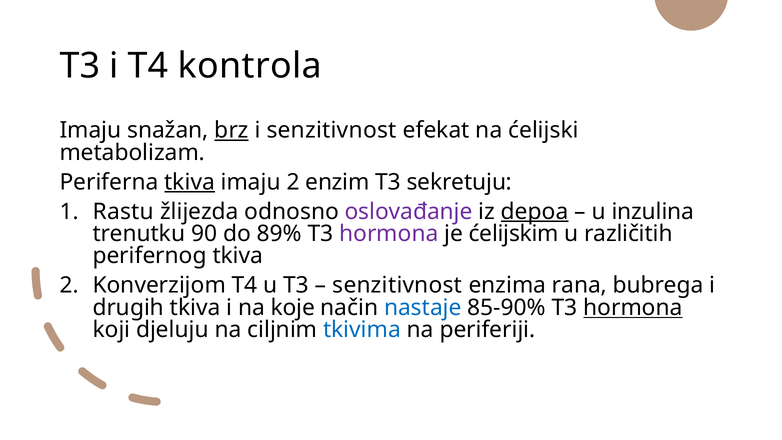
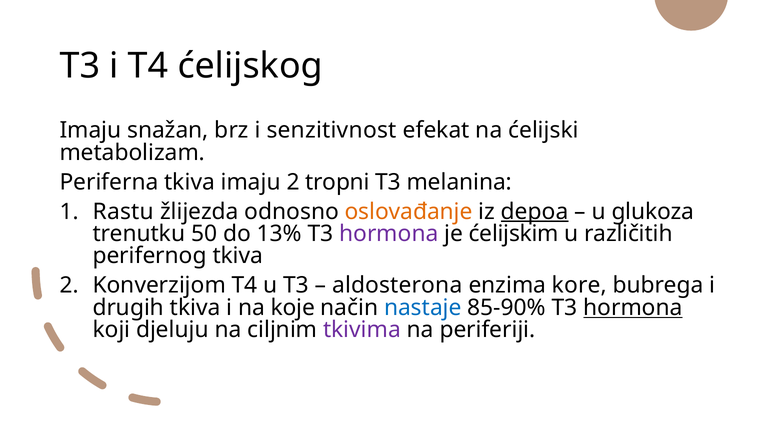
kontrola: kontrola -> ćelijskog
brz underline: present -> none
tkiva at (190, 182) underline: present -> none
enzim: enzim -> tropni
sekretuju: sekretuju -> melanina
oslovađanje colour: purple -> orange
inzulina: inzulina -> glukoza
90: 90 -> 50
89%: 89% -> 13%
senzitivnost at (397, 285): senzitivnost -> aldosterona
rana: rana -> kore
tkivima colour: blue -> purple
